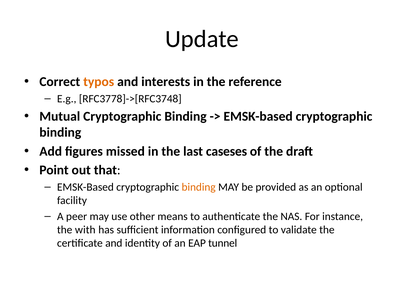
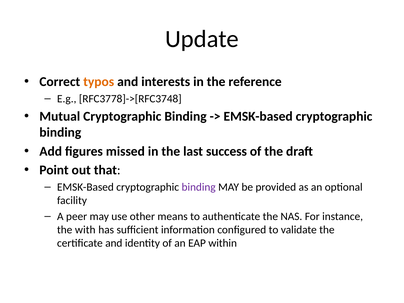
caseses: caseses -> success
binding at (199, 187) colour: orange -> purple
tunnel: tunnel -> within
